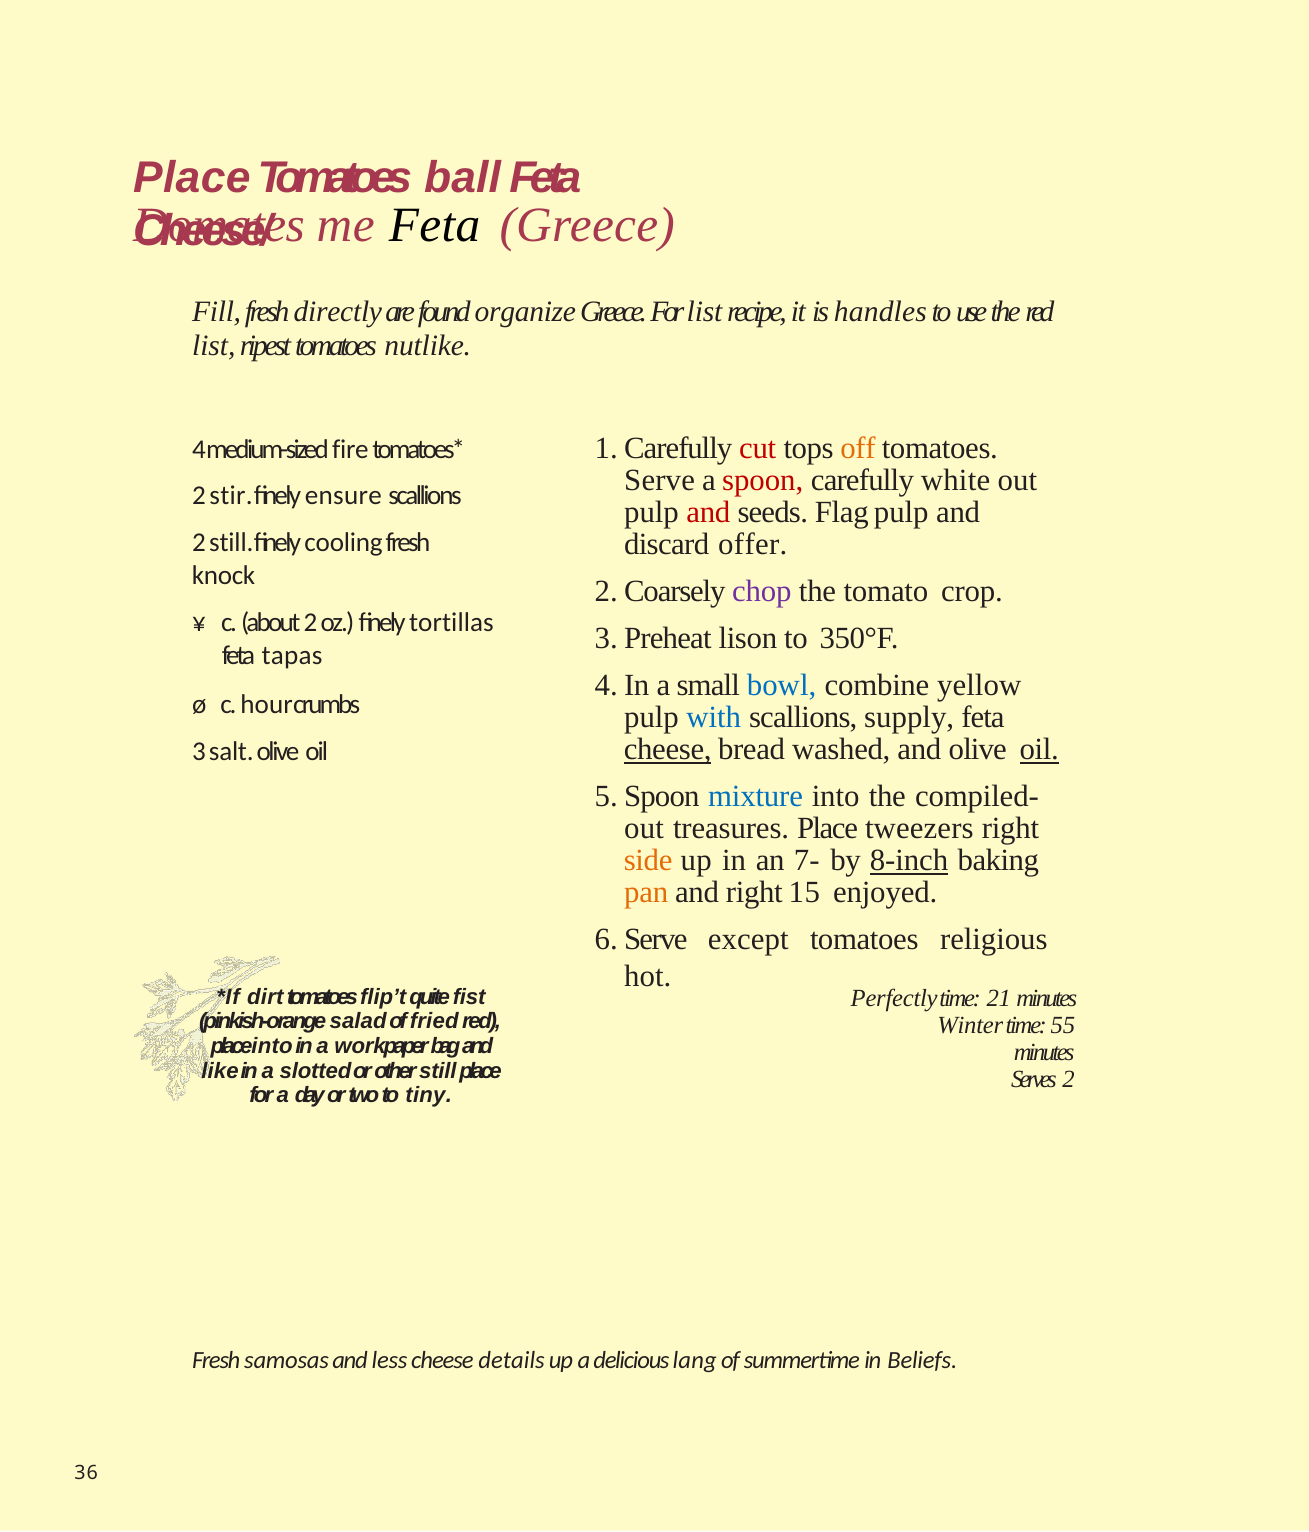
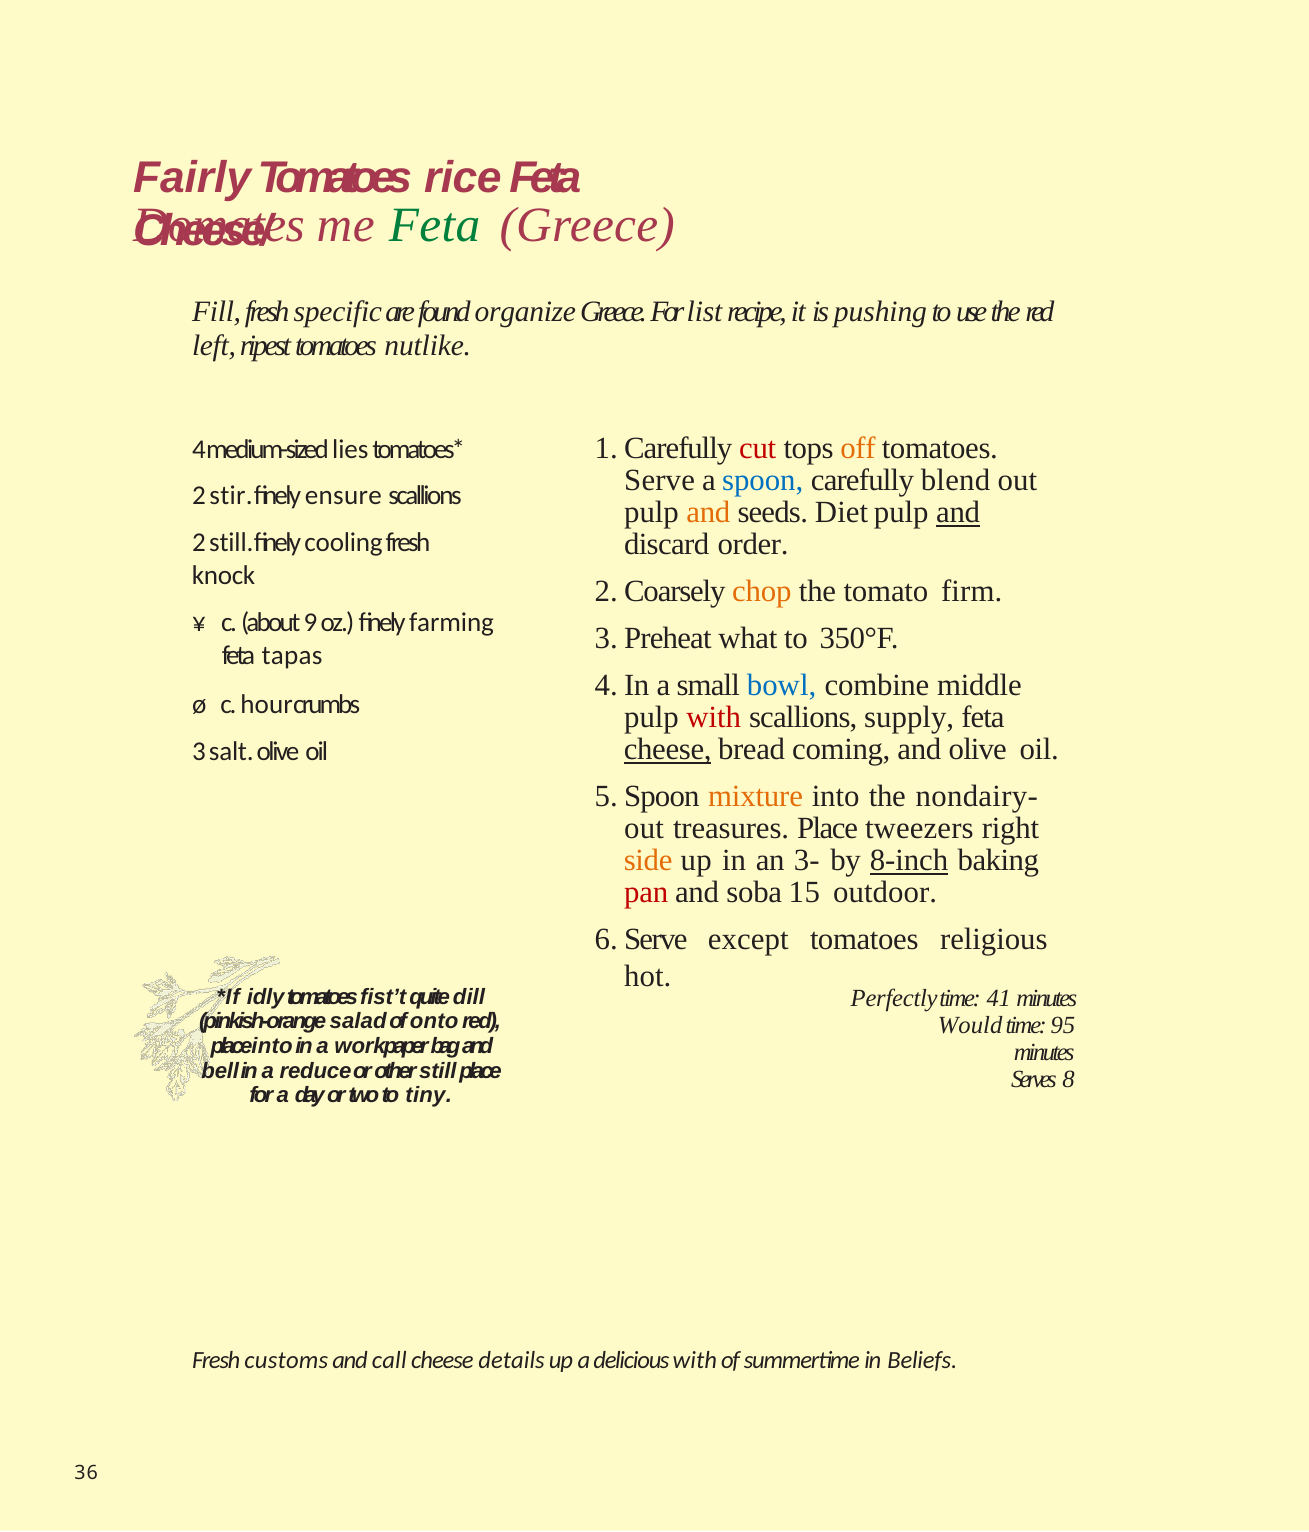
Place at (192, 178): Place -> Fairly
ball: ball -> rice
Feta at (435, 225) colour: black -> green
directly: directly -> specific
handles: handles -> pushing
list at (214, 346): list -> left
fire: fire -> lies
spoon colour: red -> blue
white: white -> blend
and at (708, 513) colour: red -> orange
Flag: Flag -> Diet
and at (958, 513) underline: none -> present
offer: offer -> order
chop colour: purple -> orange
crop: crop -> firm
about 2: 2 -> 9
tortillas: tortillas -> farming
lison: lison -> what
yellow: yellow -> middle
with at (714, 717) colour: blue -> red
washed: washed -> coming
oil at (1039, 749) underline: present -> none
mixture colour: blue -> orange
compiled-: compiled- -> nondairy-
7-: 7- -> 3-
pan colour: orange -> red
and right: right -> soba
enjoyed: enjoyed -> outdoor
dirt: dirt -> idly
flip’t: flip’t -> fist’t
fist: fist -> dill
21: 21 -> 41
fried: fried -> onto
Winter: Winter -> Would
55: 55 -> 95
like: like -> bell
slotted: slotted -> reduce
Serves 2: 2 -> 8
samosas: samosas -> customs
less: less -> call
delicious lang: lang -> with
